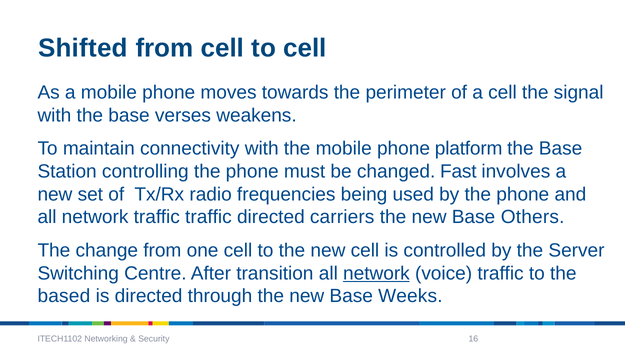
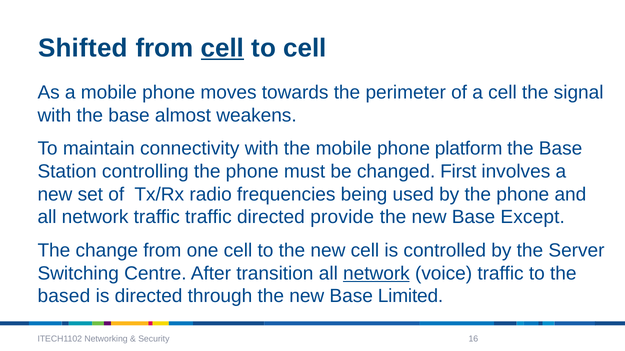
cell at (222, 48) underline: none -> present
verses: verses -> almost
Fast: Fast -> First
carriers: carriers -> provide
Others: Others -> Except
Weeks: Weeks -> Limited
